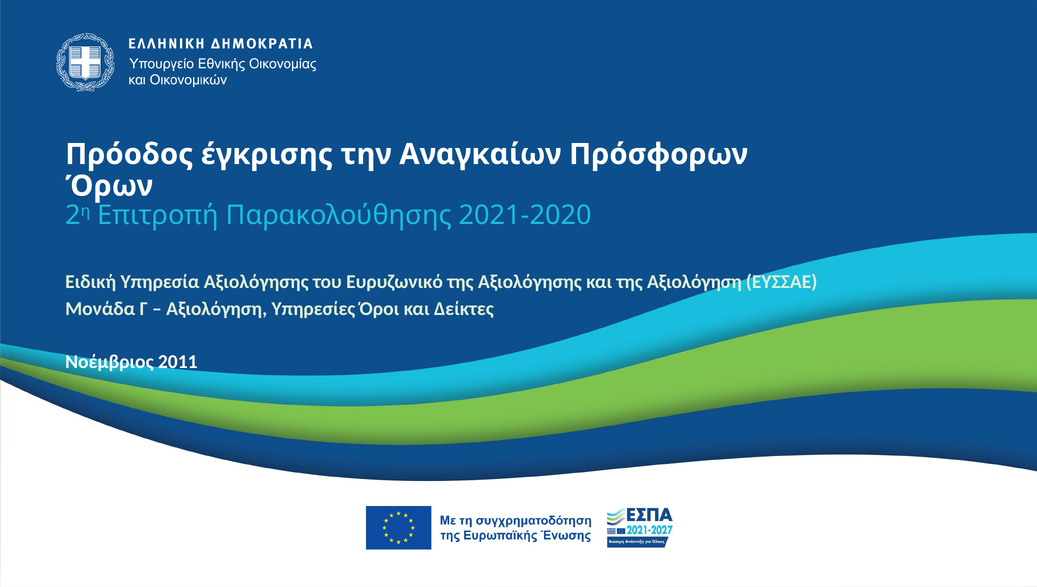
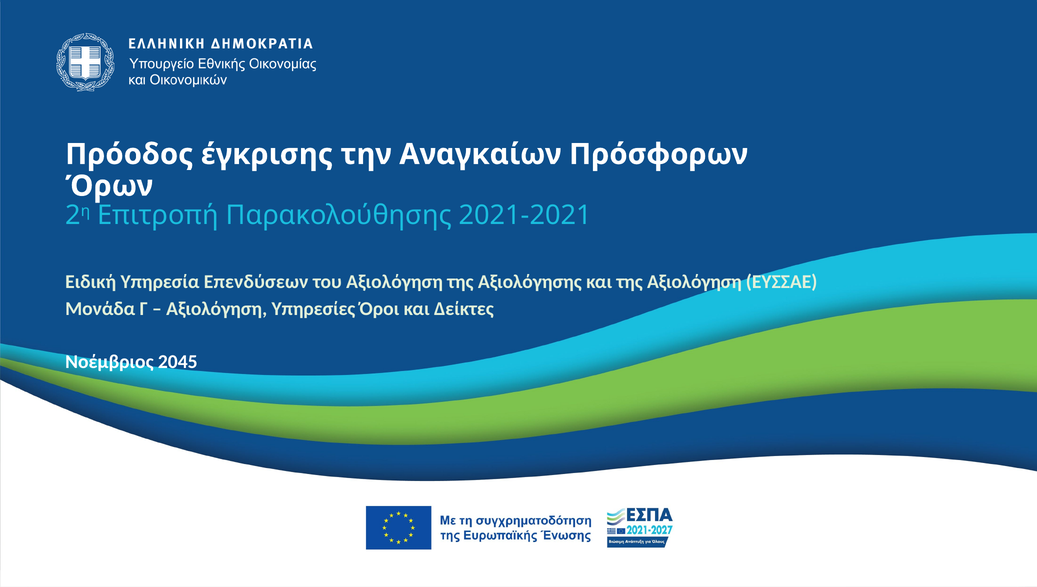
2021-2020: 2021-2020 -> 2021-2021
Υπηρεσία Αξιολόγησης: Αξιολόγησης -> Επενδύσεων
του Ευρυζωνικό: Ευρυζωνικό -> Αξιολόγηση
2011: 2011 -> 2045
